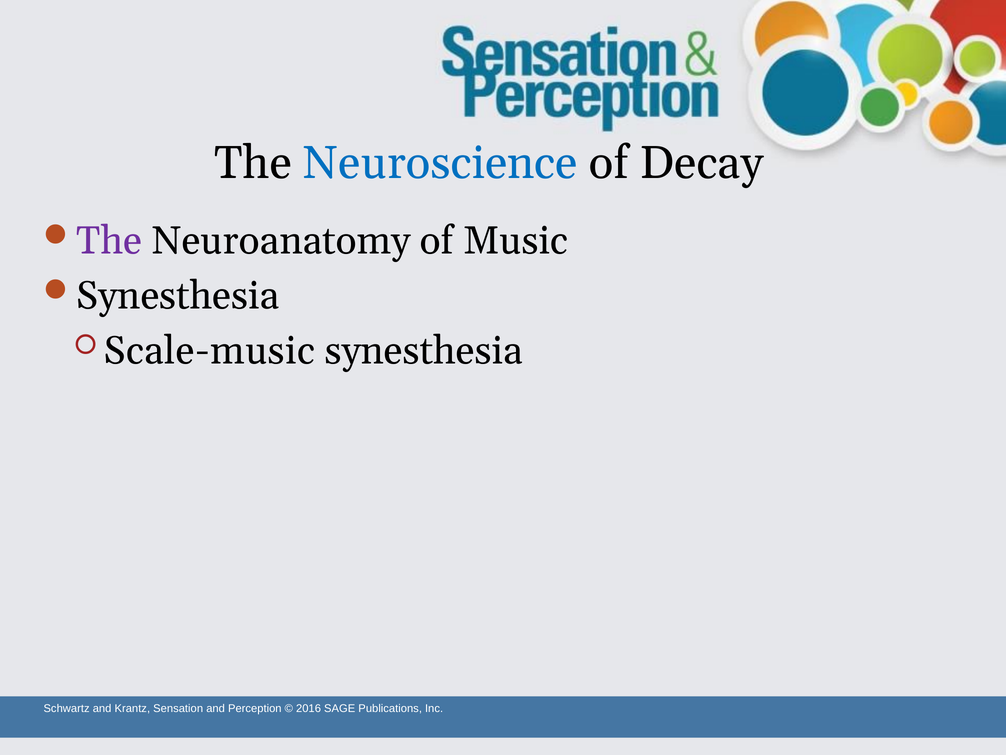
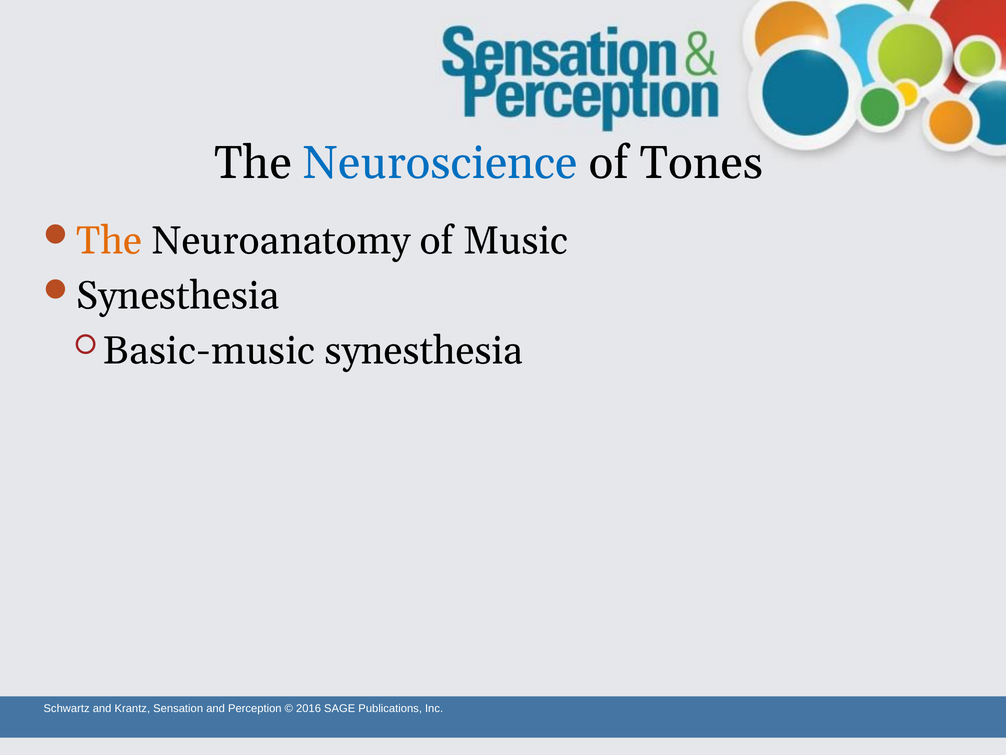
Decay: Decay -> Tones
The at (109, 241) colour: purple -> orange
Scale-music: Scale-music -> Basic-music
